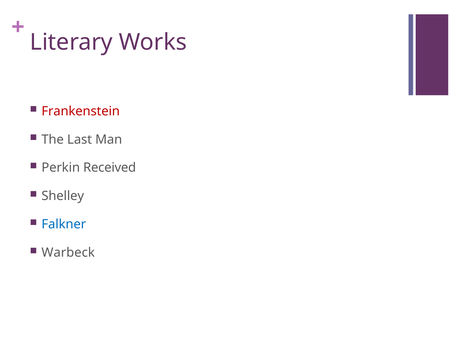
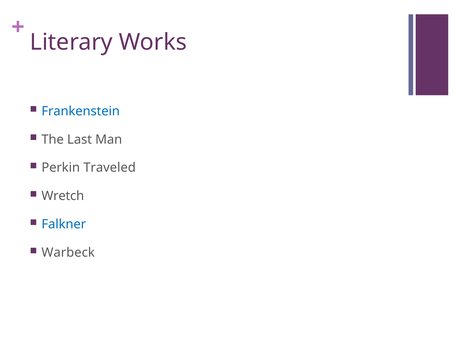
Frankenstein colour: red -> blue
Received: Received -> Traveled
Shelley: Shelley -> Wretch
